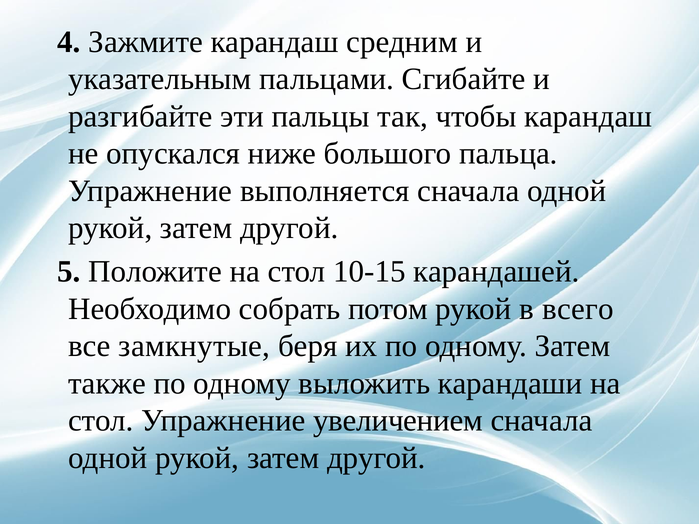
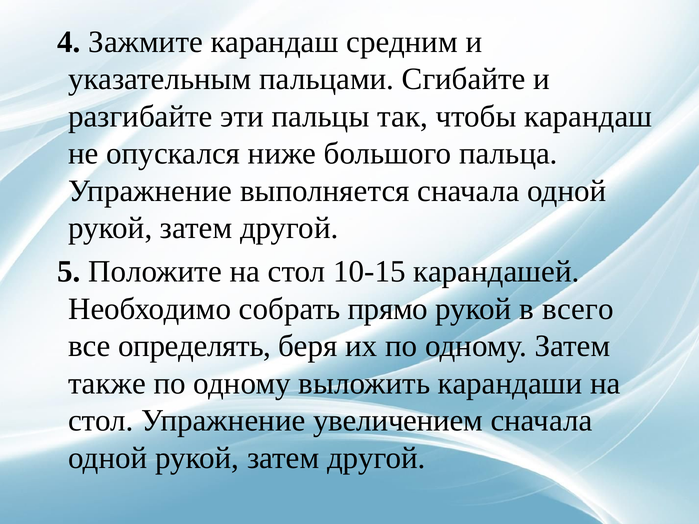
потом: потом -> прямо
замкнутые: замкнутые -> определять
